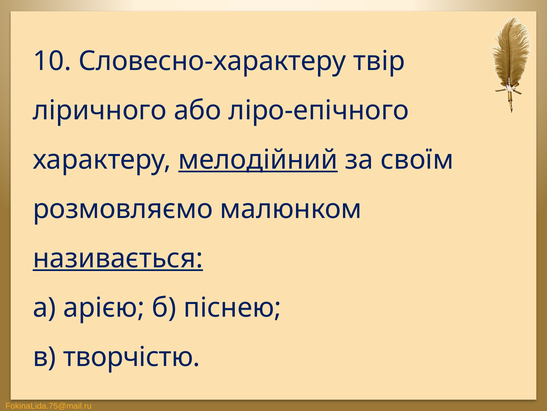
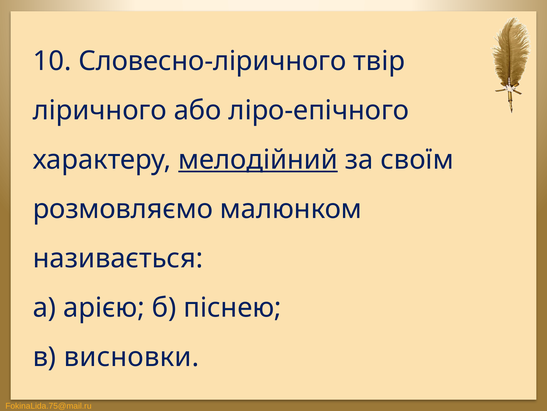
Словесно-характеру: Словесно-характеру -> Словесно-ліричного
називається underline: present -> none
творчістю: творчістю -> висновки
